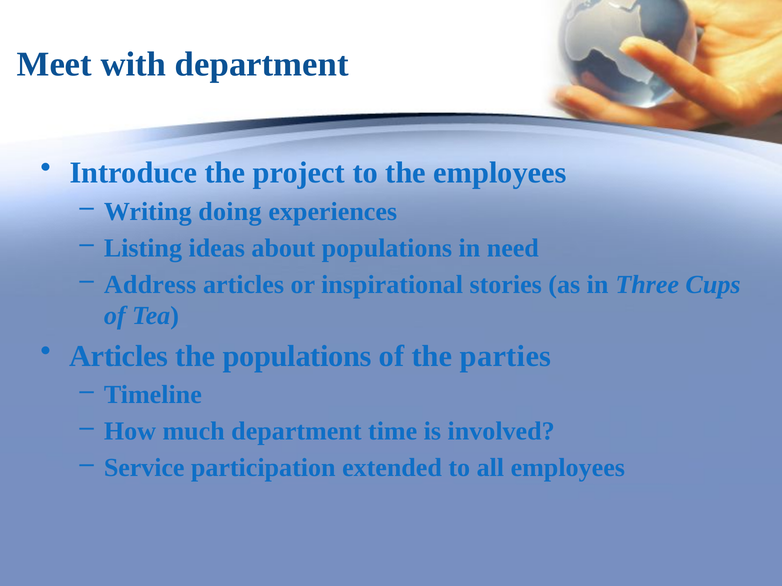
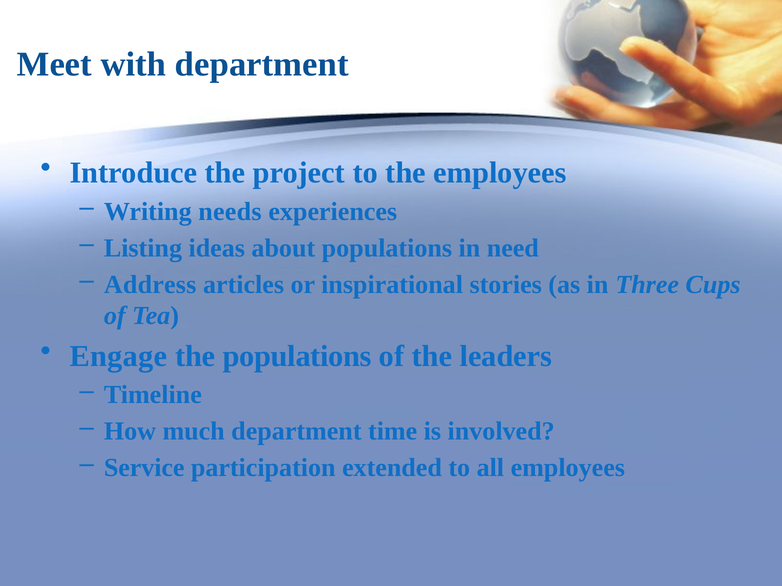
doing: doing -> needs
Articles at (119, 356): Articles -> Engage
parties: parties -> leaders
